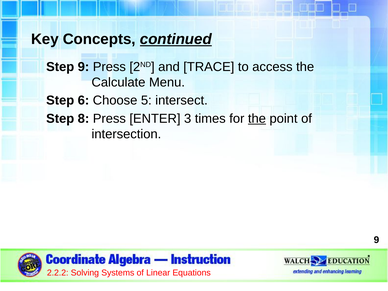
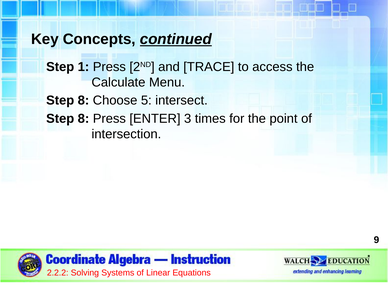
Step 9: 9 -> 1
6 at (83, 100): 6 -> 8
the at (257, 119) underline: present -> none
